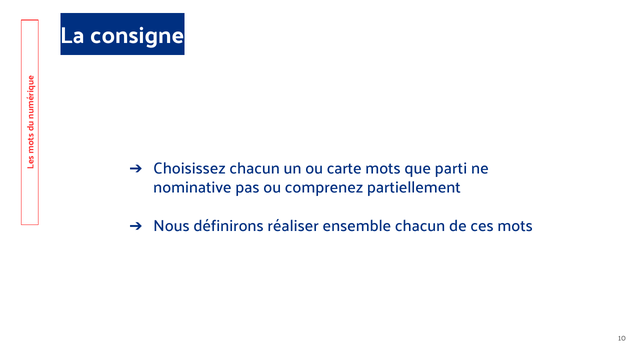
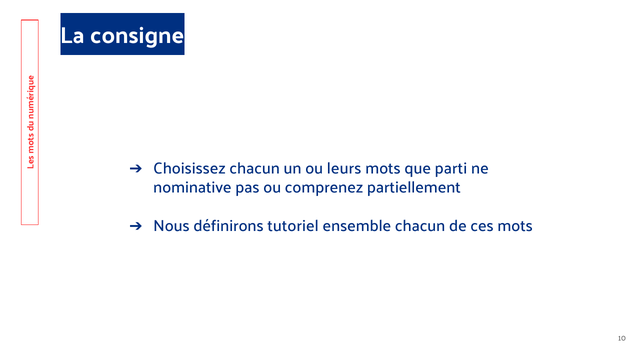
carte: carte -> leurs
réaliser: réaliser -> tutoriel
